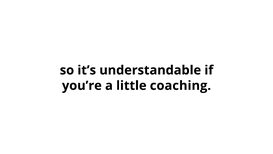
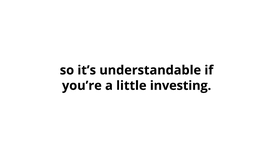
coaching: coaching -> investing
